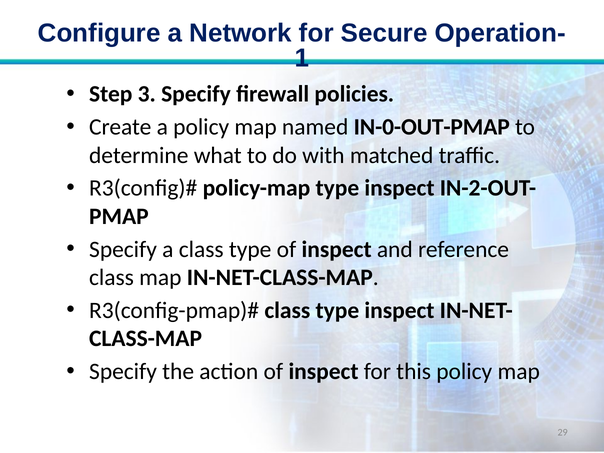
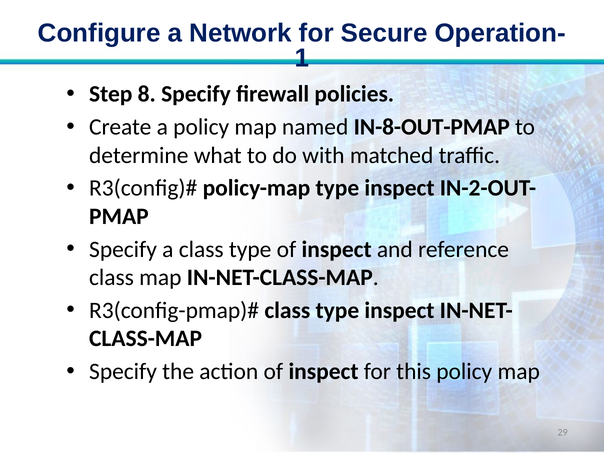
3: 3 -> 8
IN-0-OUT-PMAP: IN-0-OUT-PMAP -> IN-8-OUT-PMAP
